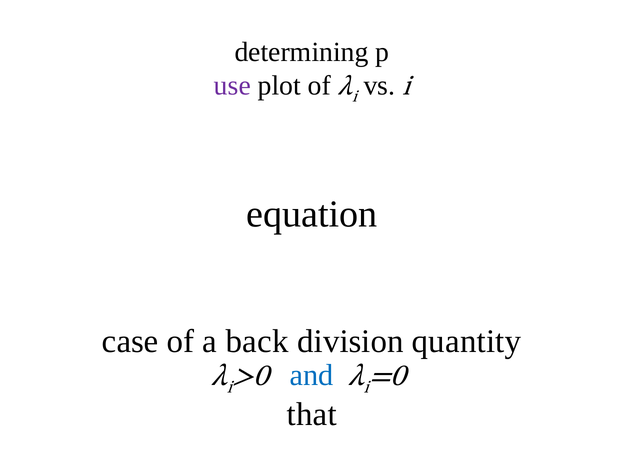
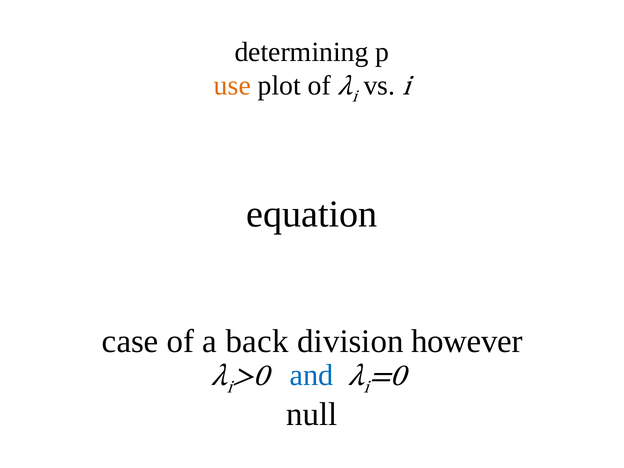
use colour: purple -> orange
quantity: quantity -> however
that: that -> null
